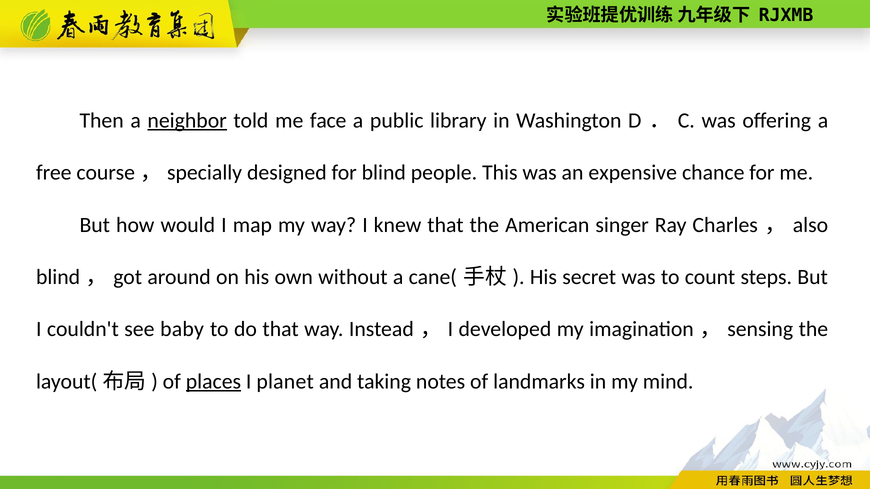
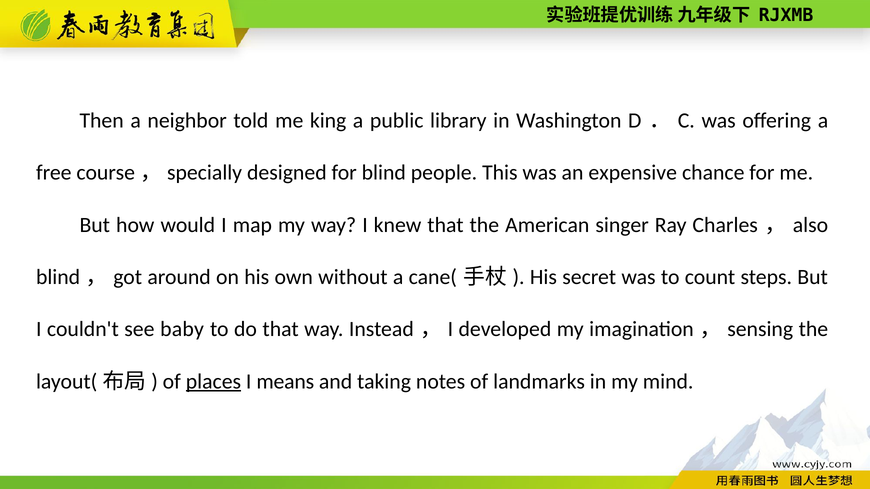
neighbor underline: present -> none
face: face -> king
planet: planet -> means
